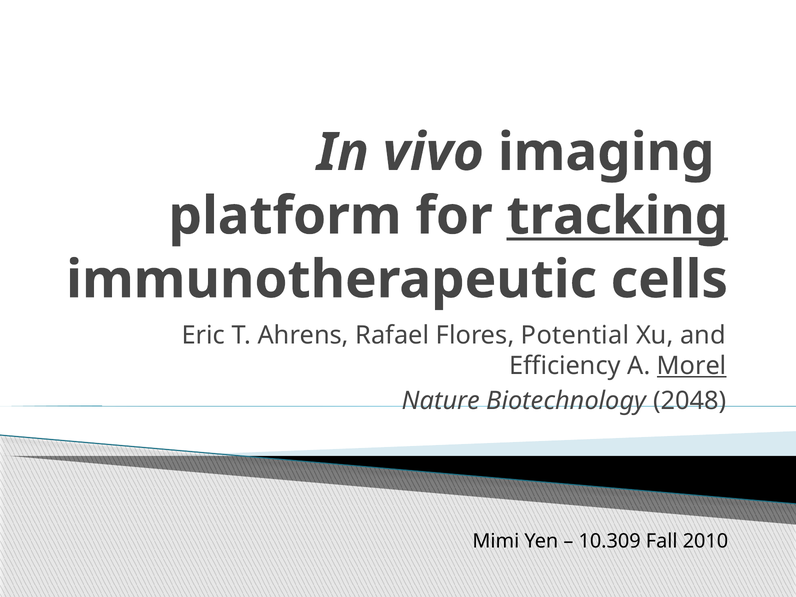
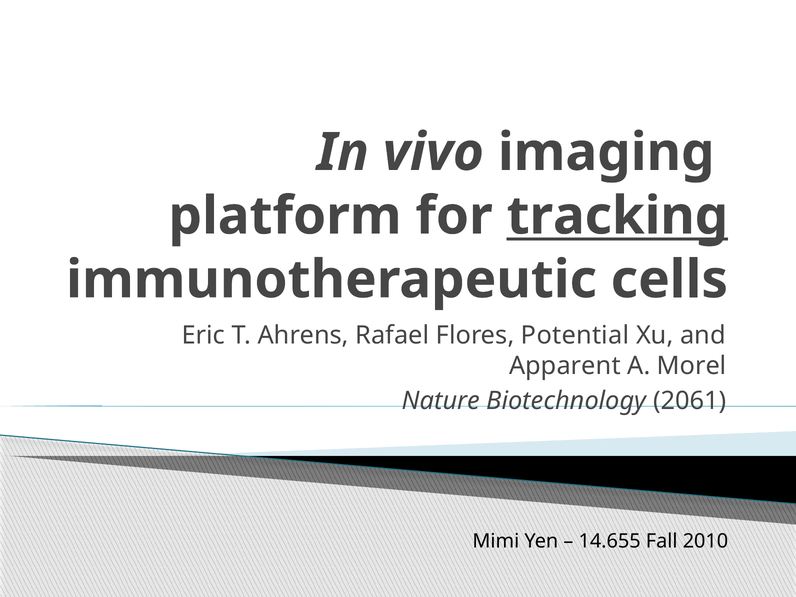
Efficiency: Efficiency -> Apparent
Morel underline: present -> none
2048: 2048 -> 2061
10.309: 10.309 -> 14.655
